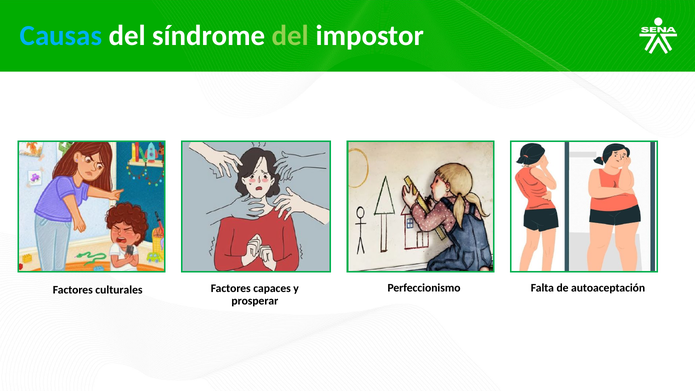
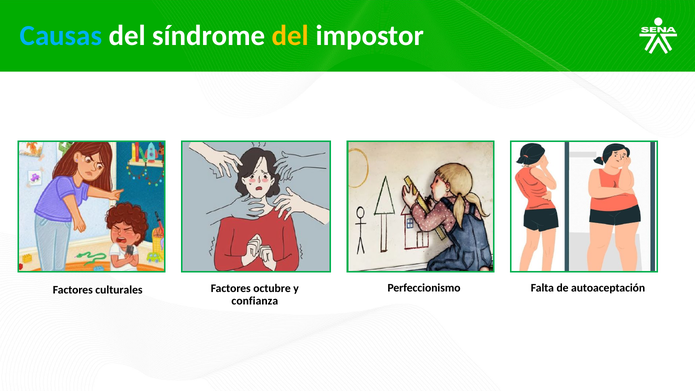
del at (291, 36) colour: light green -> yellow
capaces: capaces -> octubre
prosperar: prosperar -> confianza
